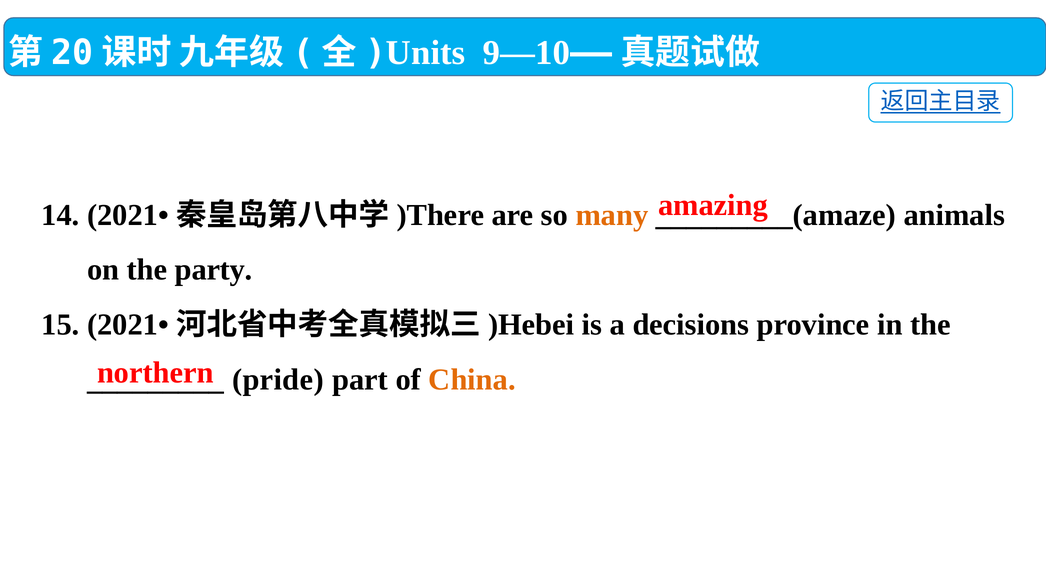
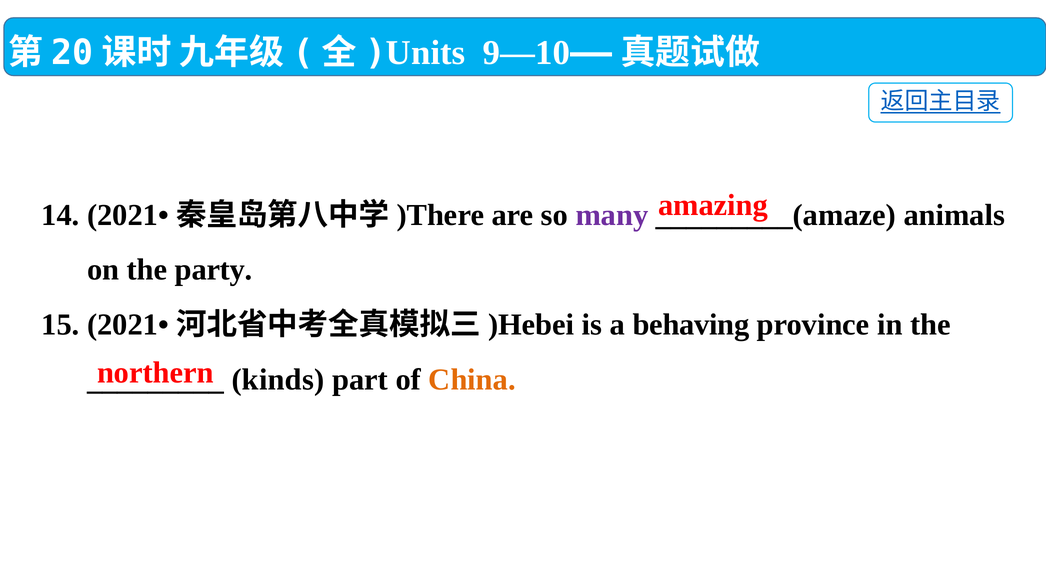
many colour: orange -> purple
decisions: decisions -> behaving
pride: pride -> kinds
